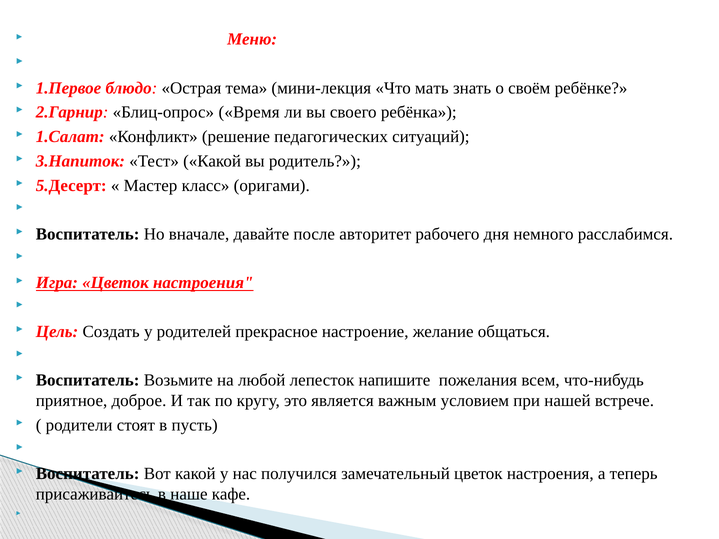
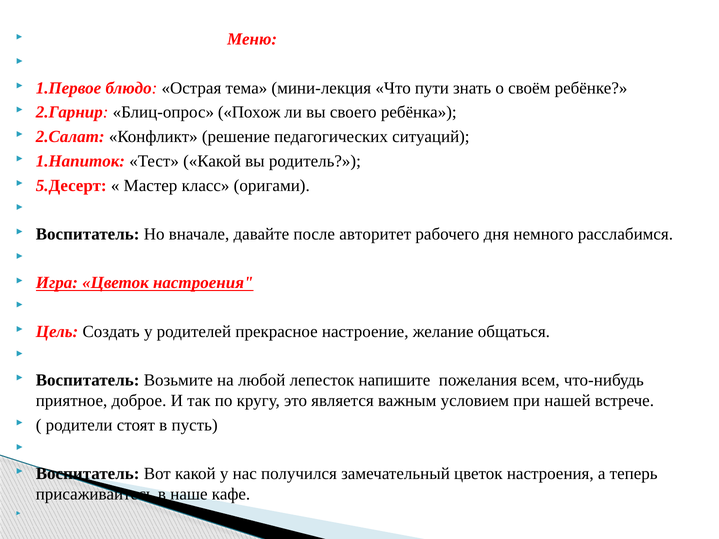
мать: мать -> пути
Время: Время -> Похож
1.Салат: 1.Салат -> 2.Салат
3.Напиток: 3.Напиток -> 1.Напиток
